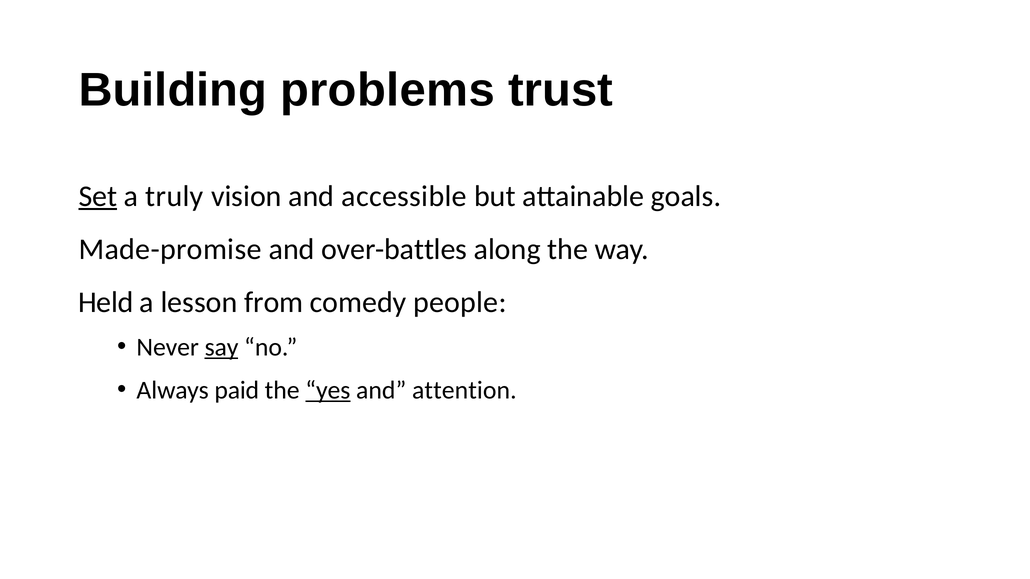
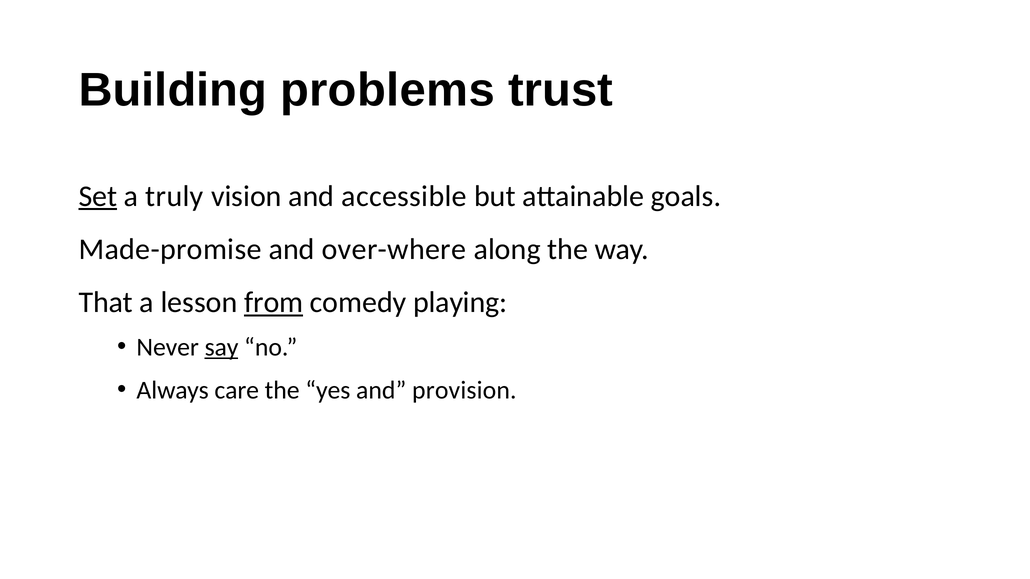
over-battles: over-battles -> over-where
Held: Held -> That
from underline: none -> present
people: people -> playing
paid: paid -> care
yes underline: present -> none
attention: attention -> provision
